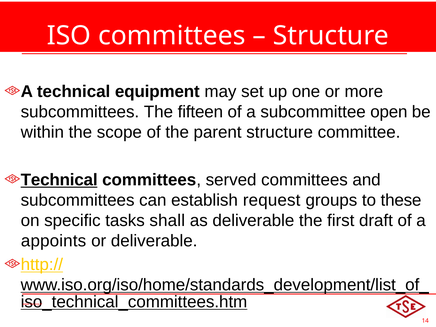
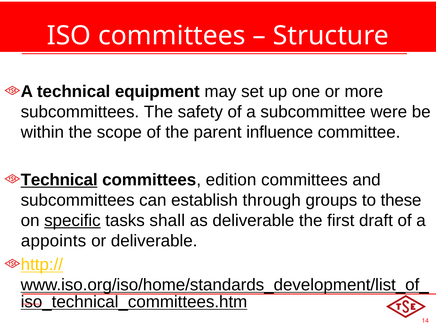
fifteen: fifteen -> safety
open: open -> were
parent structure: structure -> influence
served: served -> edition
request: request -> through
specific underline: none -> present
